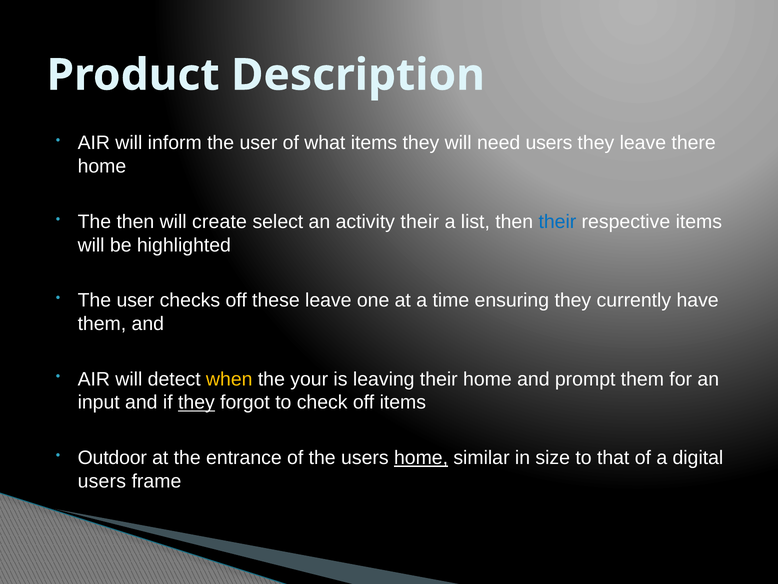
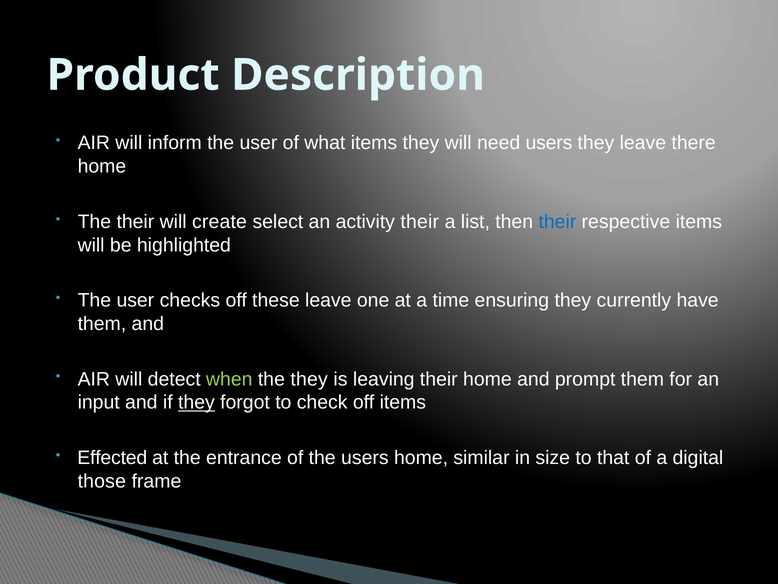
The then: then -> their
when colour: yellow -> light green
the your: your -> they
Outdoor: Outdoor -> Effected
home at (421, 458) underline: present -> none
users at (102, 481): users -> those
